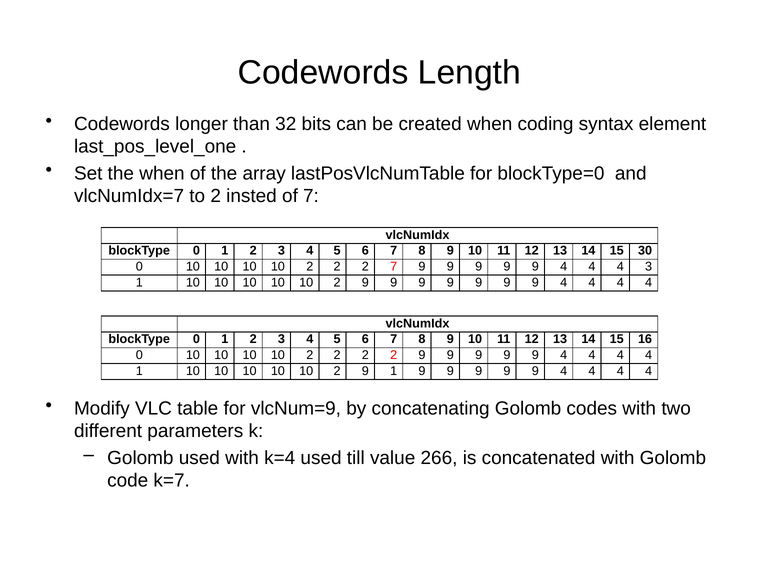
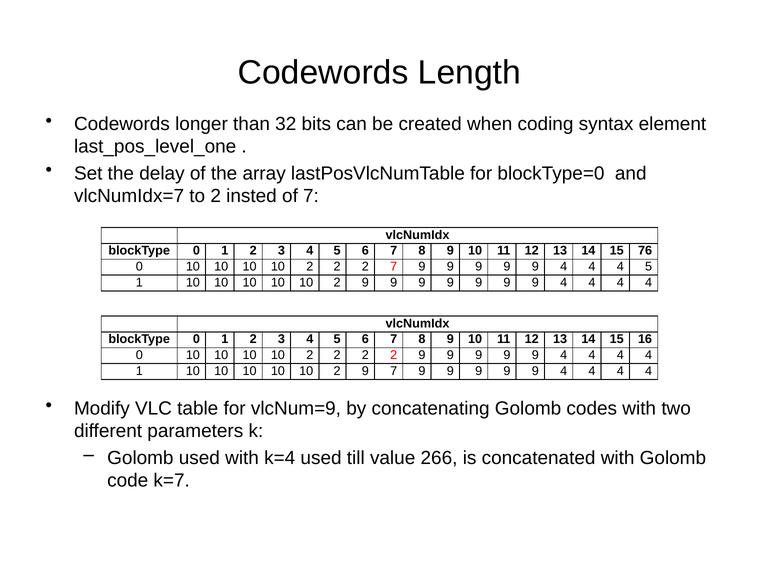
the when: when -> delay
30: 30 -> 76
4 4 3: 3 -> 5
9 1: 1 -> 7
